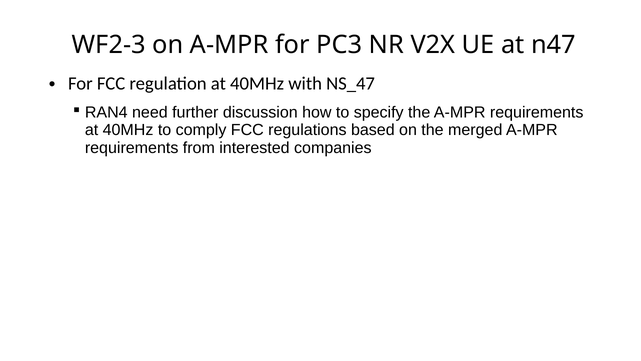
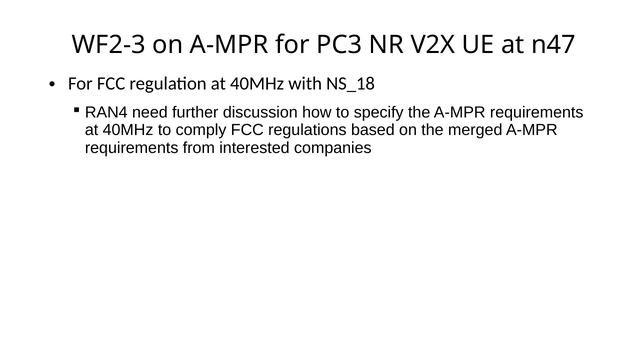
NS_47: NS_47 -> NS_18
